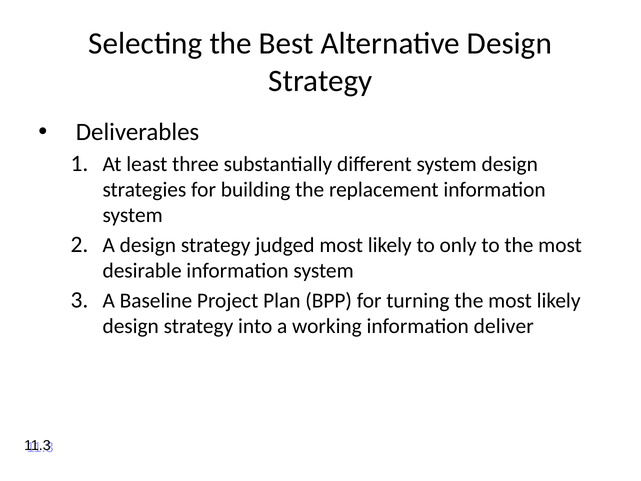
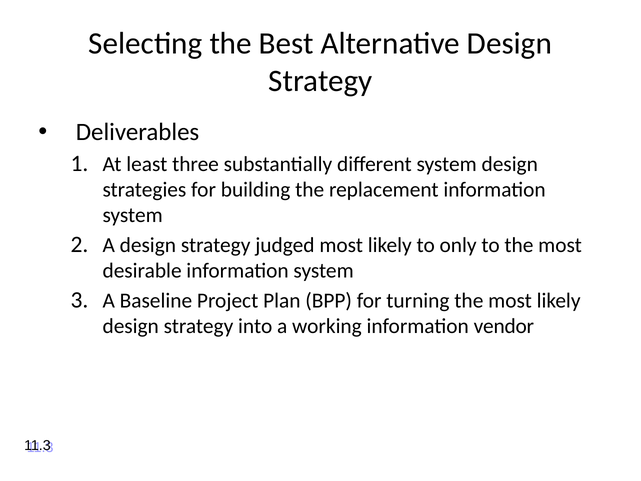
deliver: deliver -> vendor
